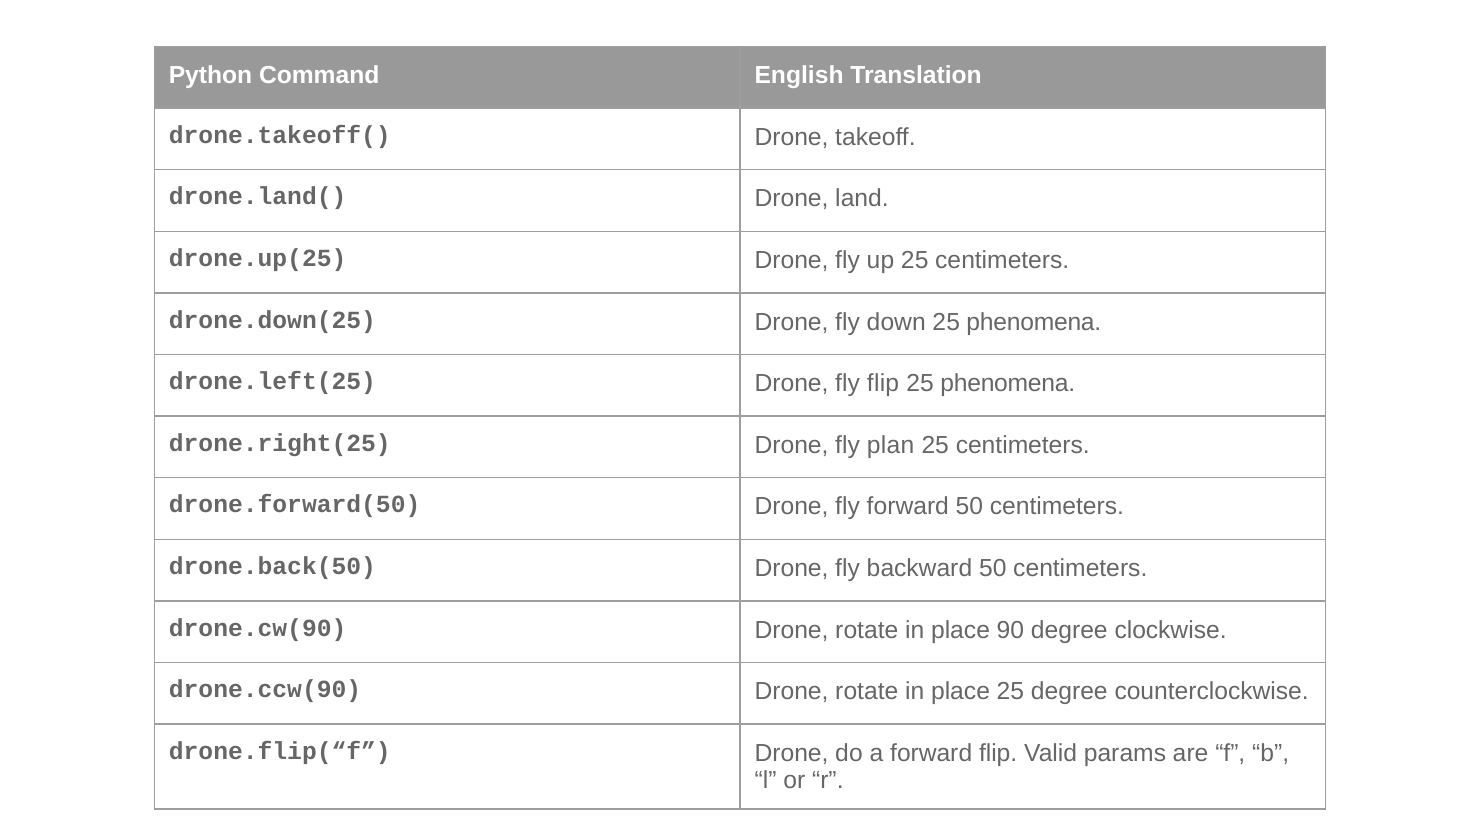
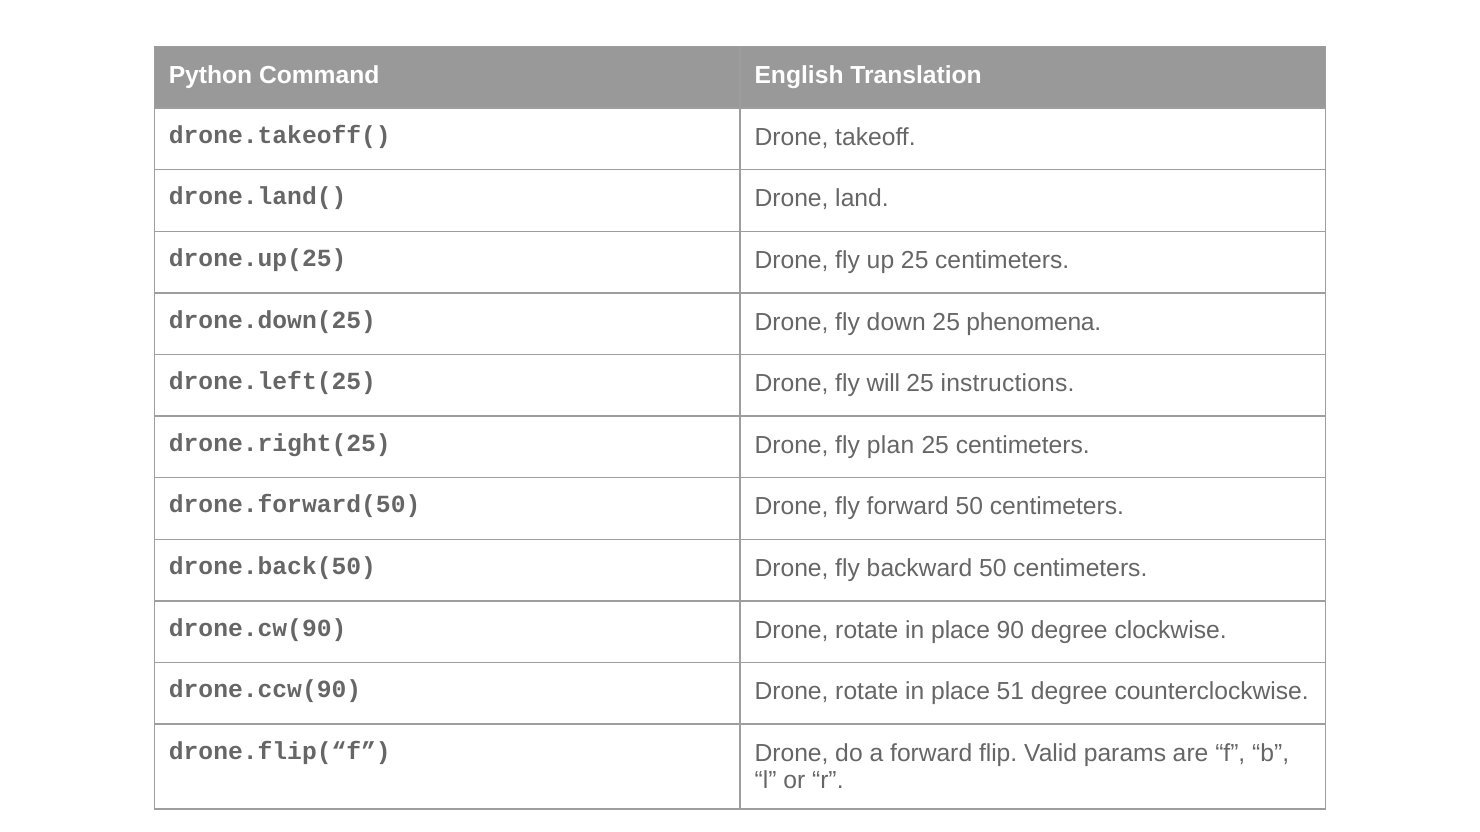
fly flip: flip -> will
phenomena at (1008, 384): phenomena -> instructions
place 25: 25 -> 51
